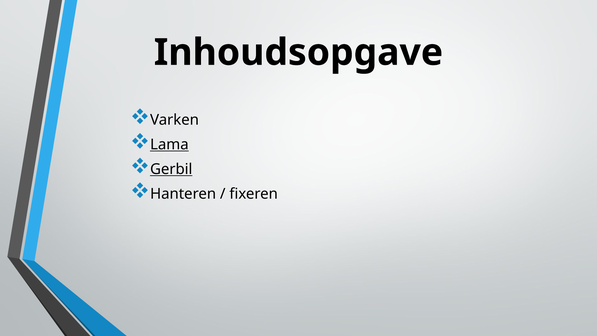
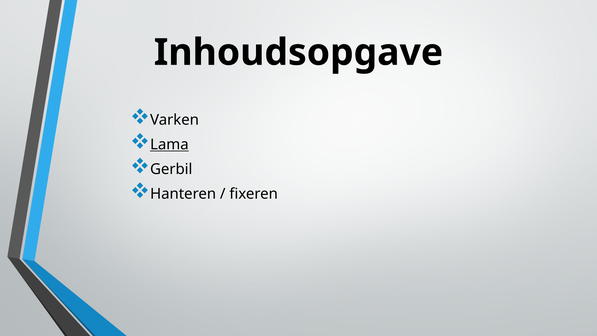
Gerbil underline: present -> none
